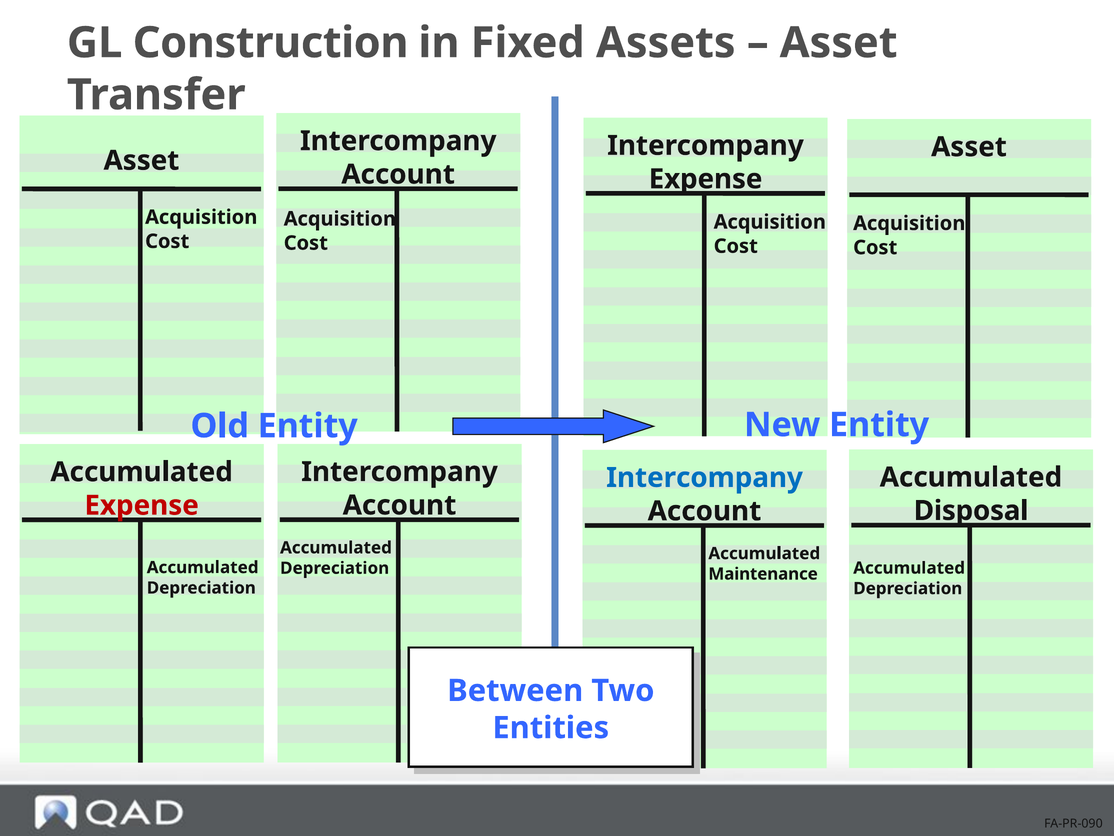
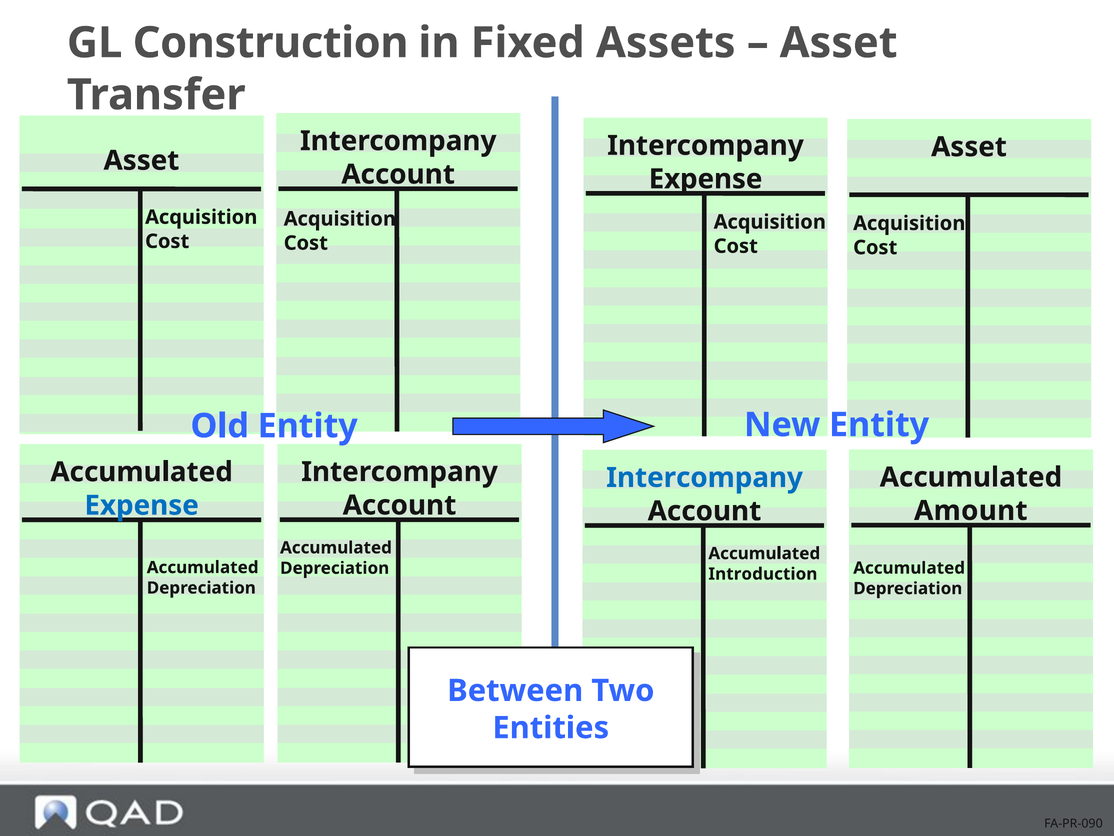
Expense at (142, 505) colour: red -> blue
Disposal: Disposal -> Amount
Maintenance: Maintenance -> Introduction
